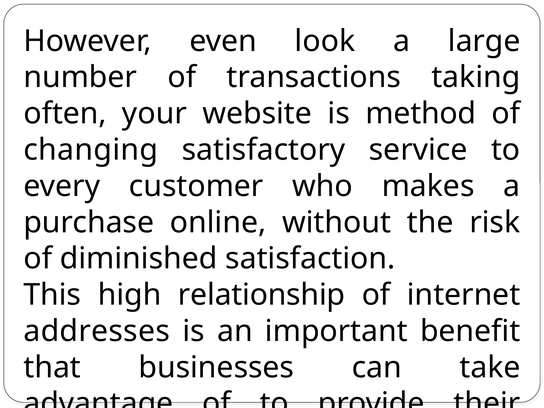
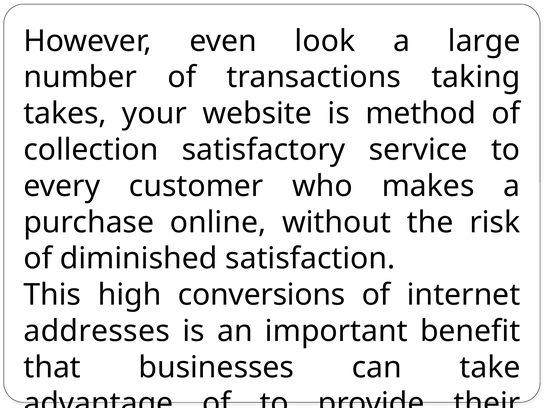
often: often -> takes
changing: changing -> collection
relationship: relationship -> conversions
